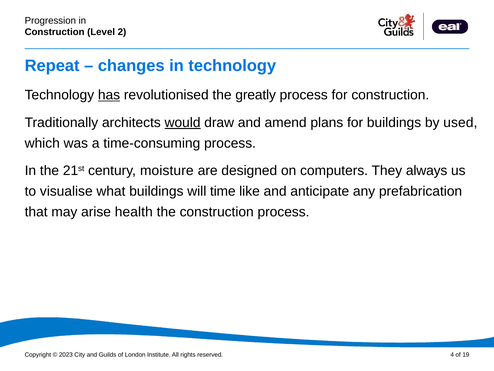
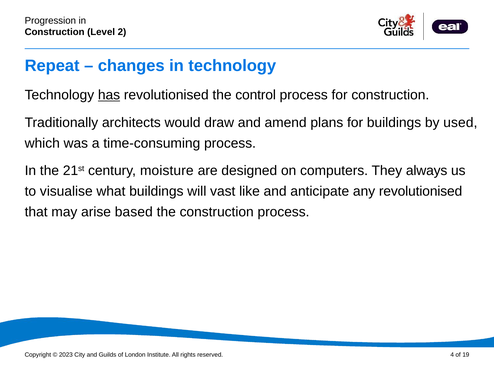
greatly: greatly -> control
would underline: present -> none
time: time -> vast
any prefabrication: prefabrication -> revolutionised
health: health -> based
